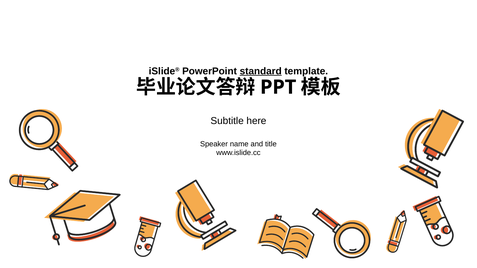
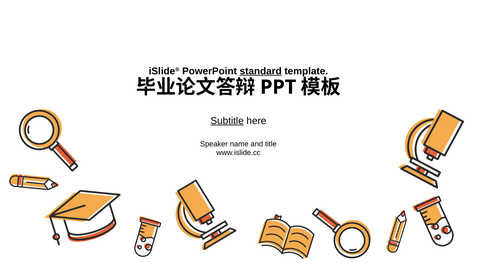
Subtitle underline: none -> present
